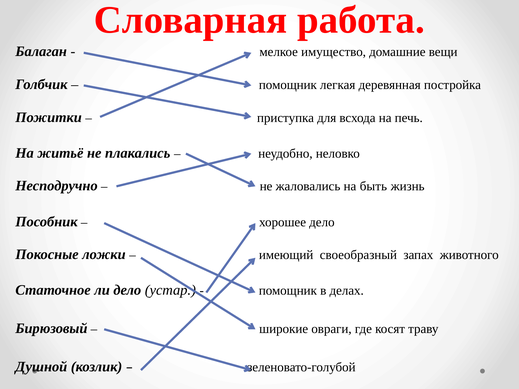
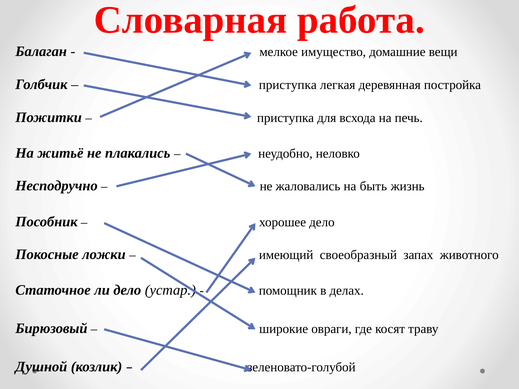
помощник at (288, 85): помощник -> приступка
